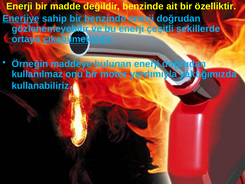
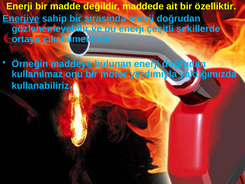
değildir benzinde: benzinde -> maddede
bir benzinde: benzinde -> sırasında
çıkabilmektedir underline: present -> none
